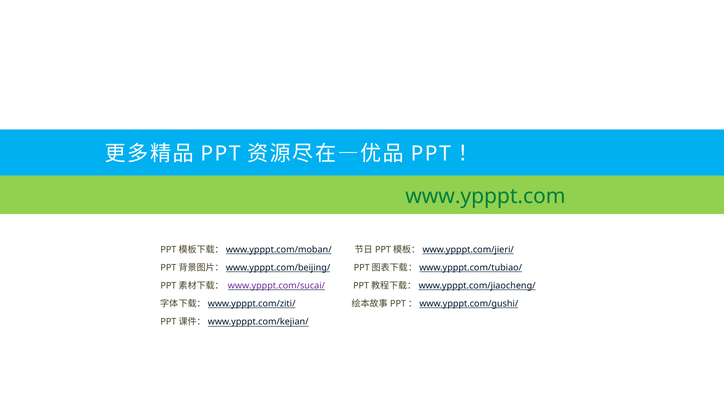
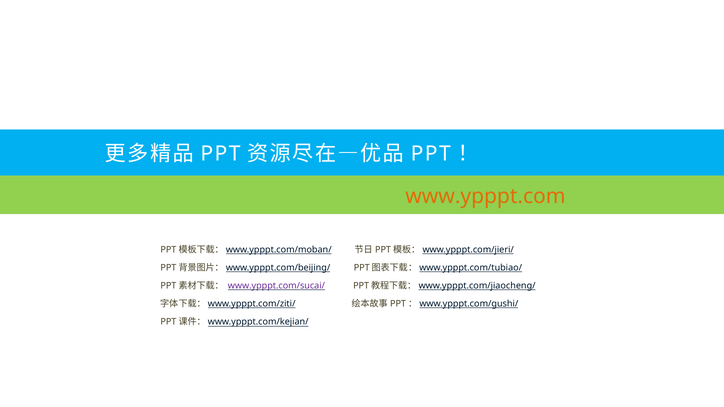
www.ypppt.com colour: green -> orange
